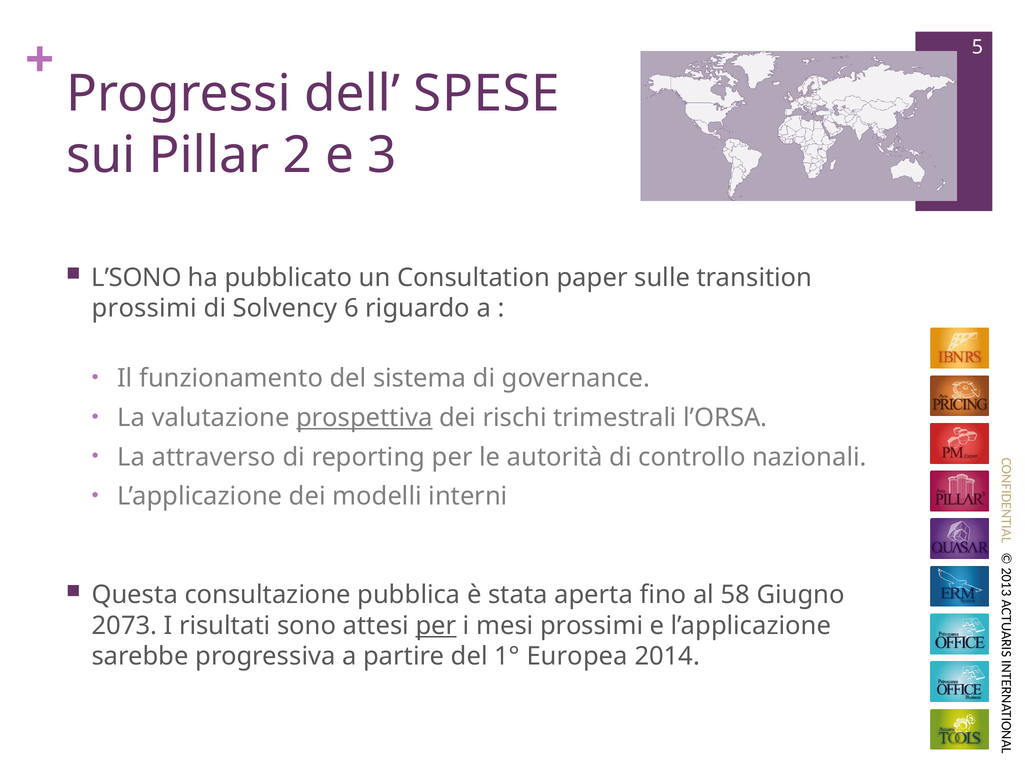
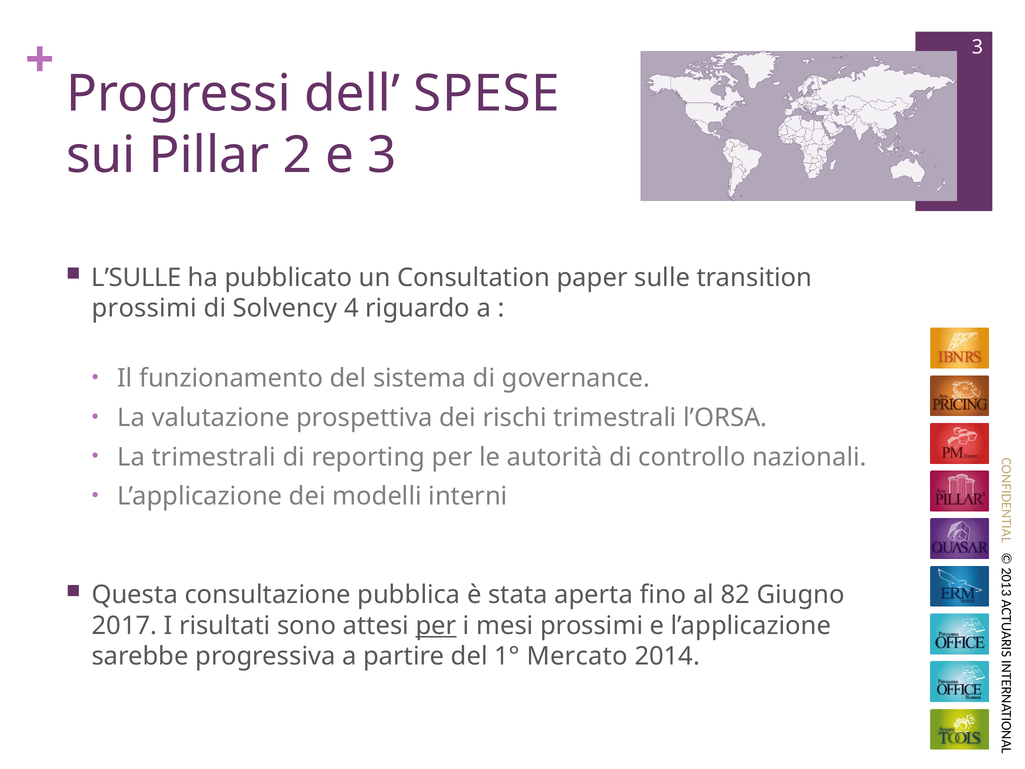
5 at (977, 47): 5 -> 3
L’SONO: L’SONO -> L’SULLE
6: 6 -> 4
prospettiva underline: present -> none
La attraverso: attraverso -> trimestrali
58: 58 -> 82
2073: 2073 -> 2017
Europea: Europea -> Mercato
